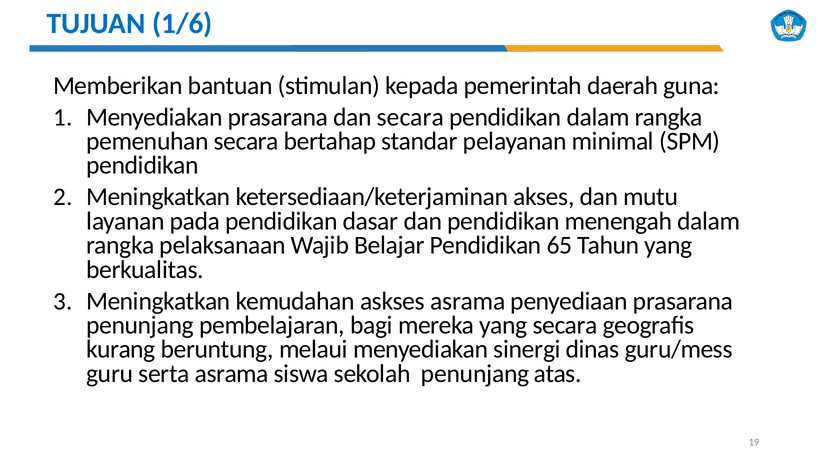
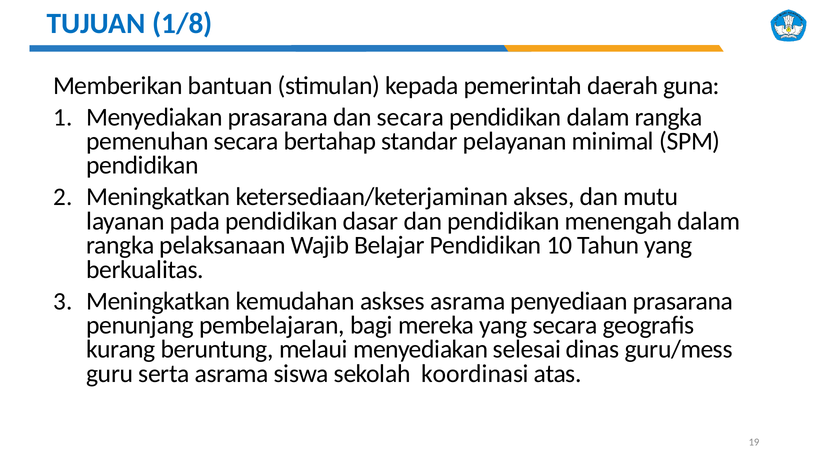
1/6: 1/6 -> 1/8
65: 65 -> 10
sinergi: sinergi -> selesai
sekolah penunjang: penunjang -> koordinasi
